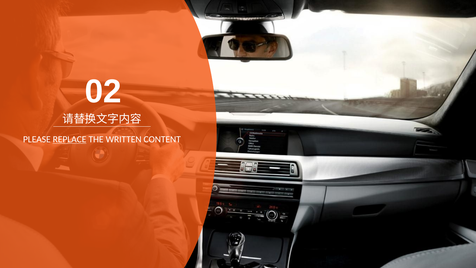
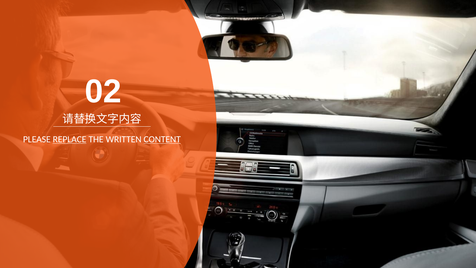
CONTENT underline: none -> present
